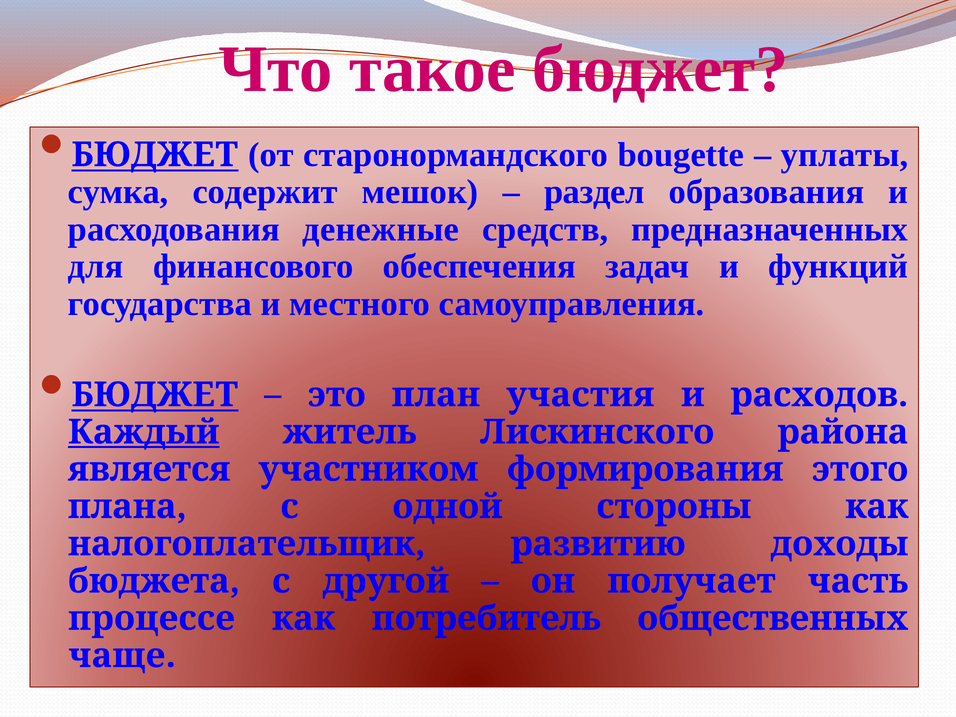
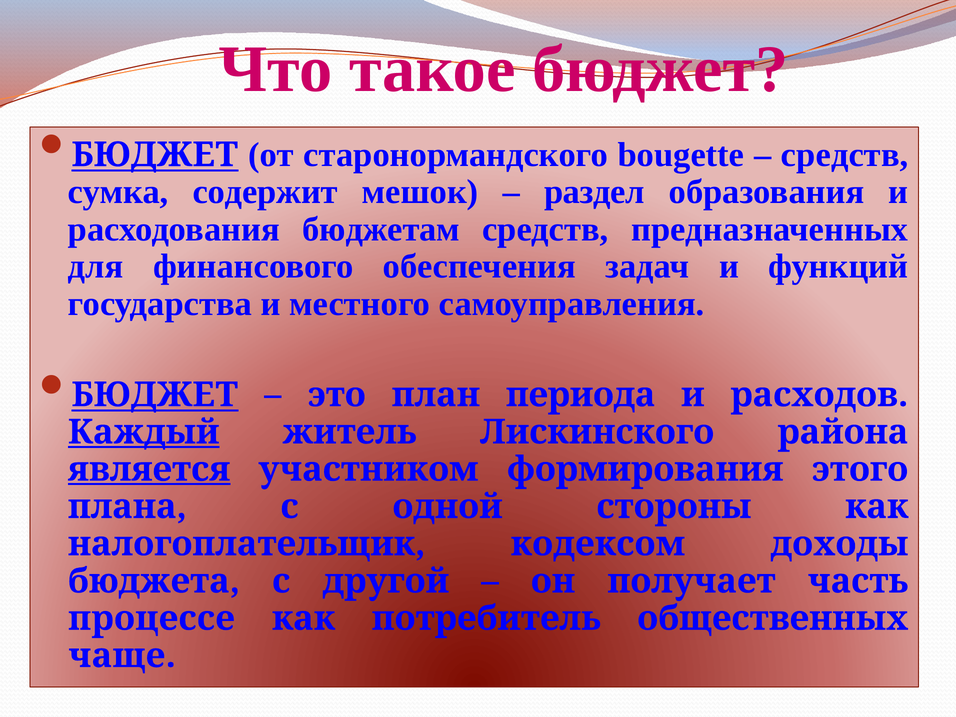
уплаты at (845, 155): уплаты -> средств
денежные: денежные -> бюджетам
участия: участия -> периода
является underline: none -> present
развитию: развитию -> кодексом
